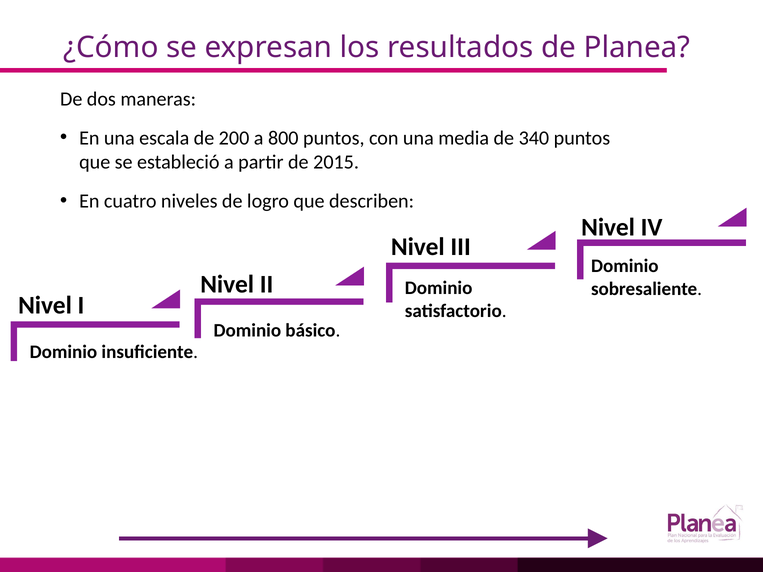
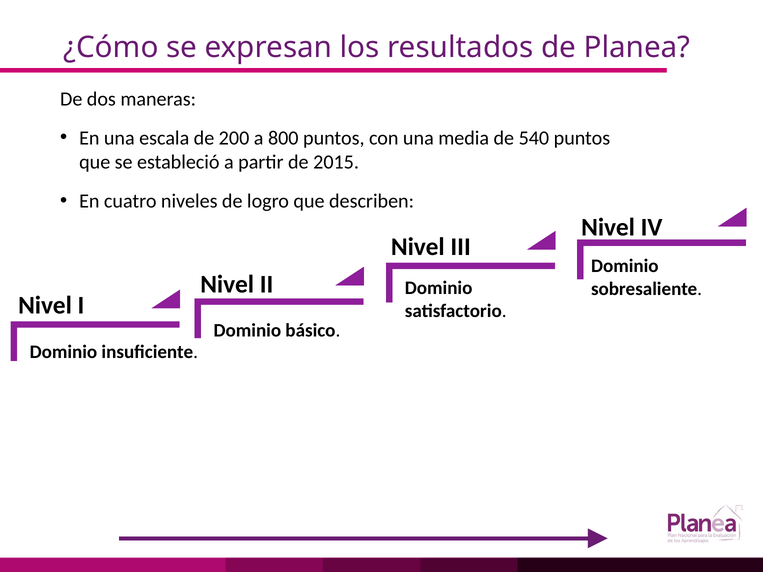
340: 340 -> 540
